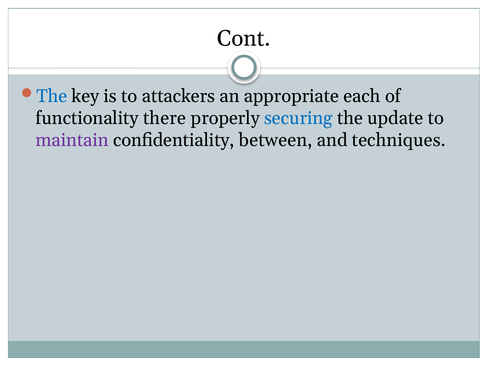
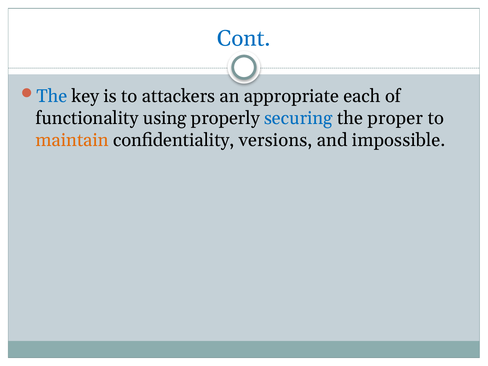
Cont colour: black -> blue
there: there -> using
update: update -> proper
maintain colour: purple -> orange
between: between -> versions
techniques: techniques -> impossible
